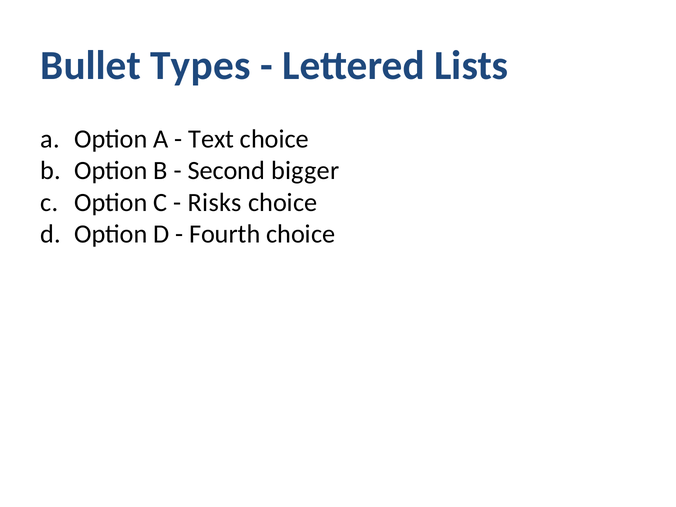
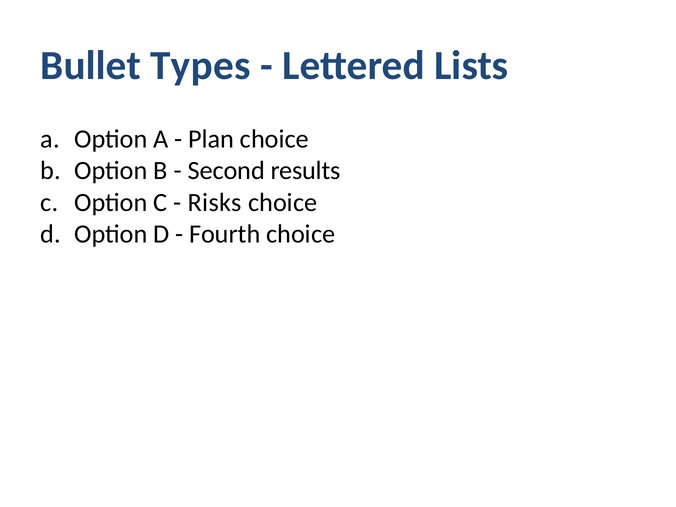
Text: Text -> Plan
bigger: bigger -> results
